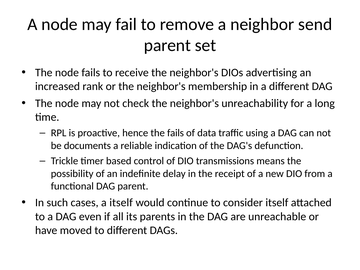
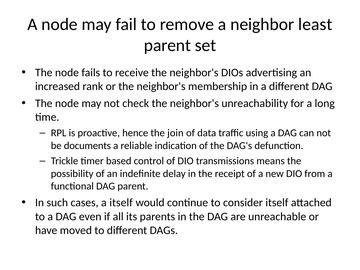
send: send -> least
the fails: fails -> join
